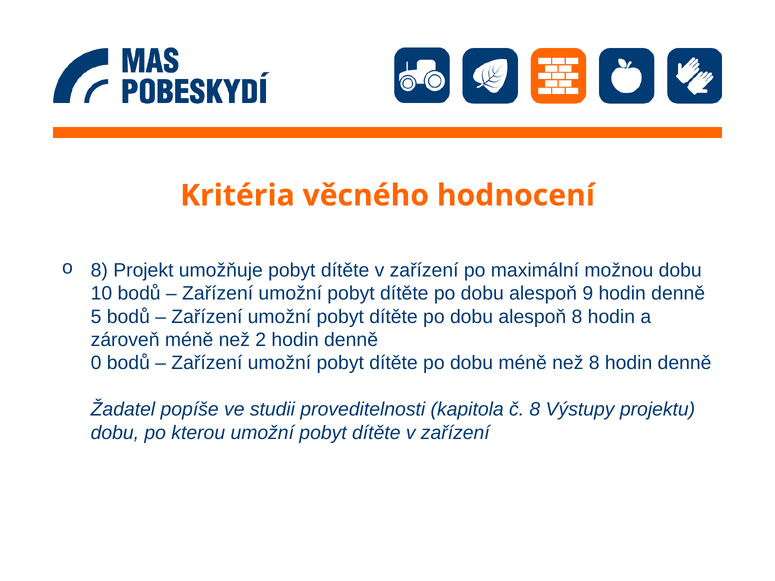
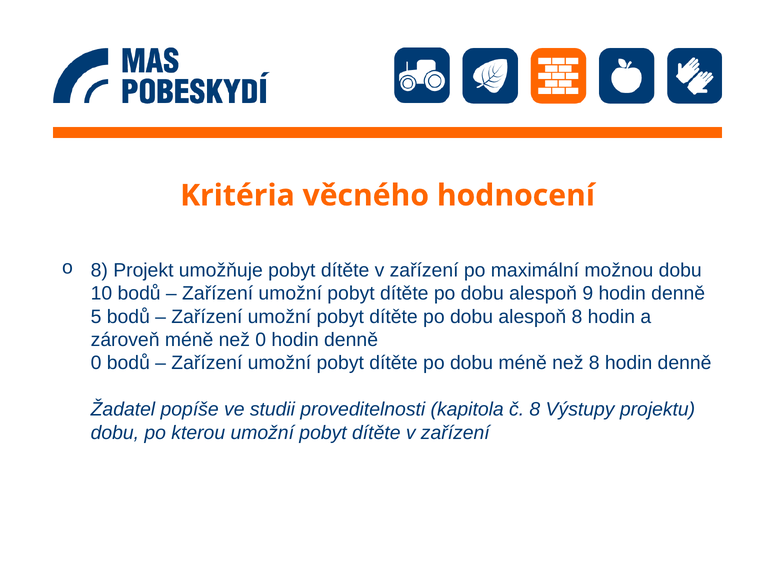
než 2: 2 -> 0
